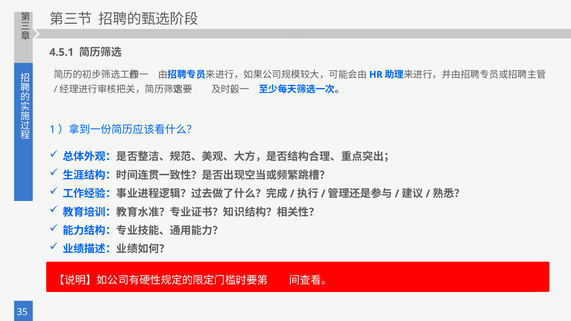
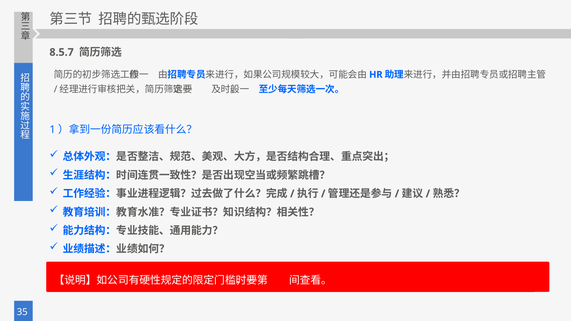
4.5.1: 4.5.1 -> 8.5.7
